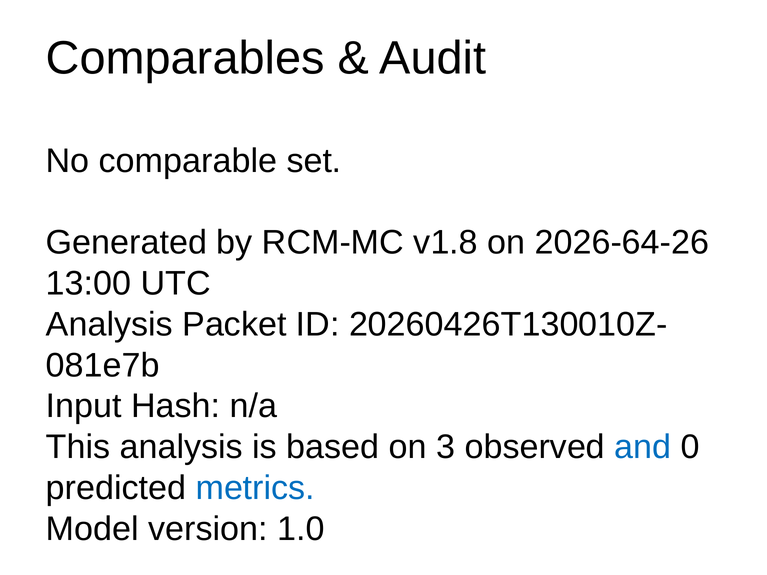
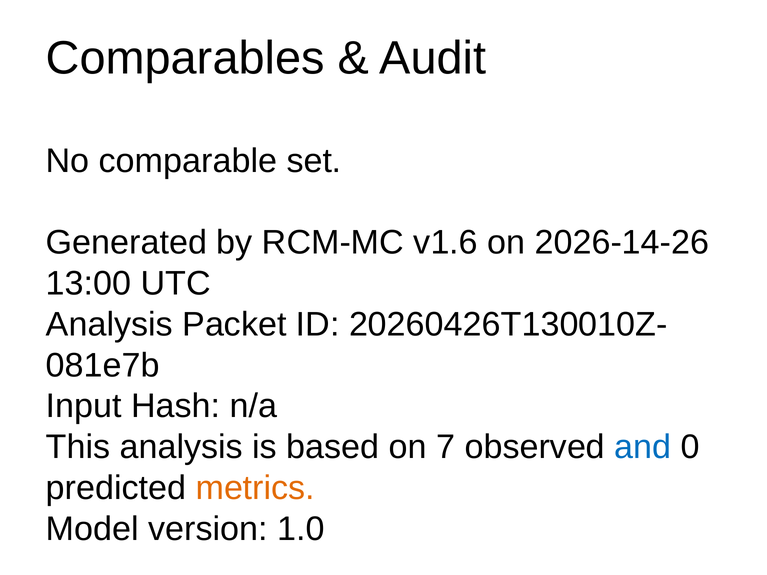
v1.8: v1.8 -> v1.6
2026-64-26: 2026-64-26 -> 2026-14-26
3: 3 -> 7
metrics colour: blue -> orange
